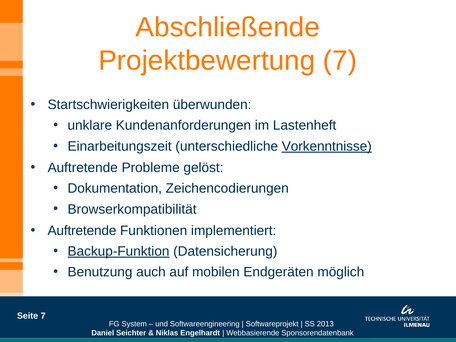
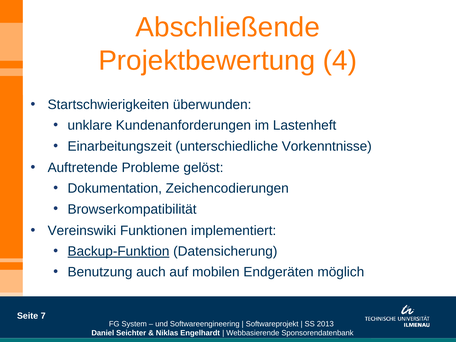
Projektbewertung 7: 7 -> 4
Vorkenntnisse underline: present -> none
Auftretende at (82, 231): Auftretende -> Vereinswiki
